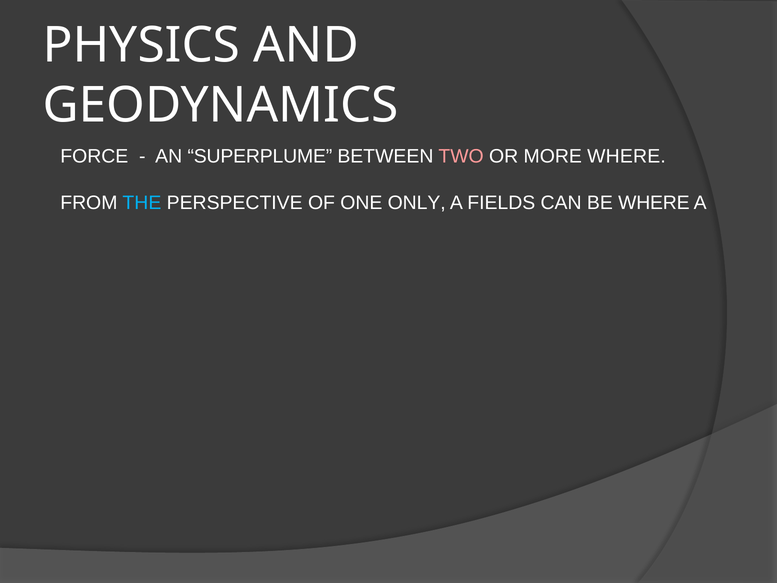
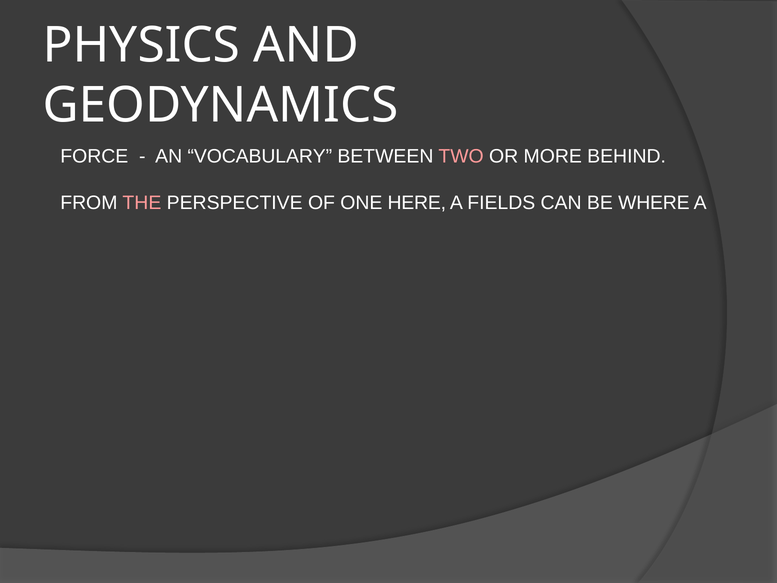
SUPERPLUME: SUPERPLUME -> VOCABULARY
MORE WHERE: WHERE -> BEHIND
THE colour: light blue -> pink
ONLY: ONLY -> HERE
